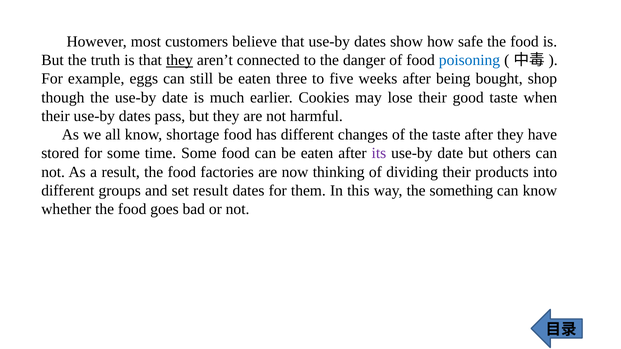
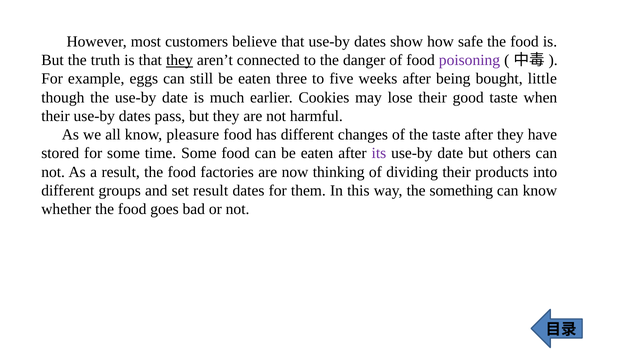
poisoning colour: blue -> purple
shop: shop -> little
shortage: shortage -> pleasure
